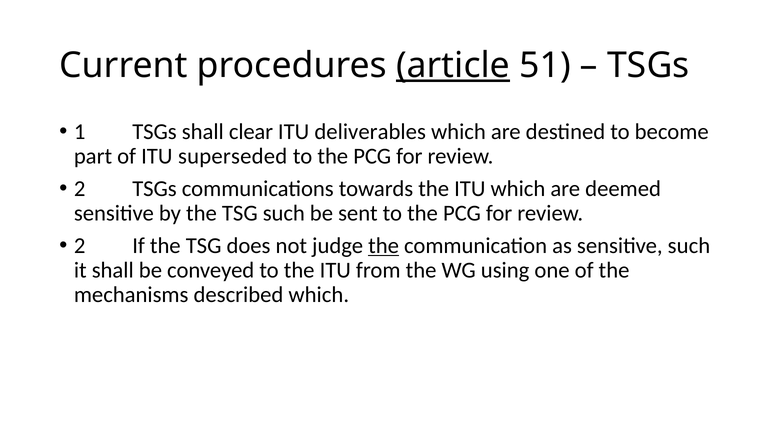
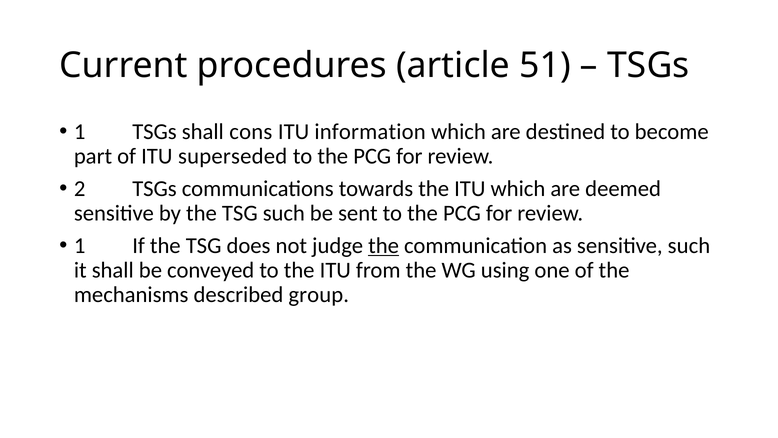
article underline: present -> none
clear: clear -> cons
deliverables: deliverables -> information
2 at (80, 246): 2 -> 1
described which: which -> group
